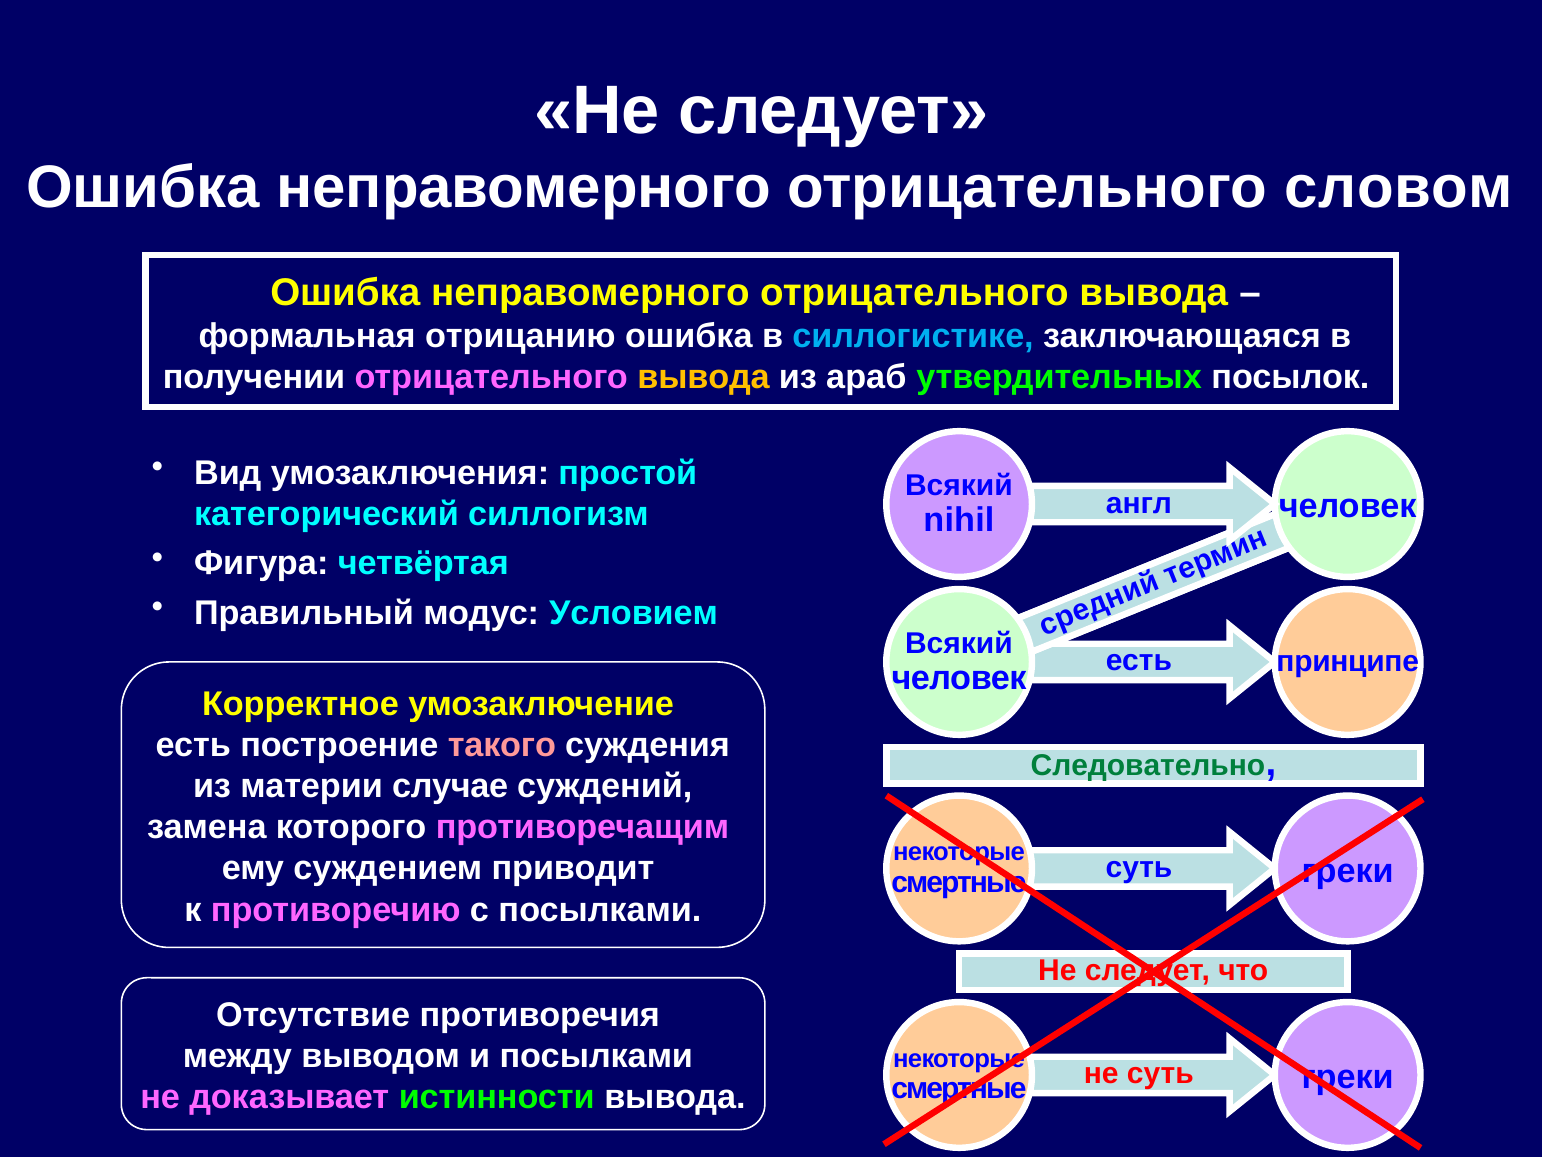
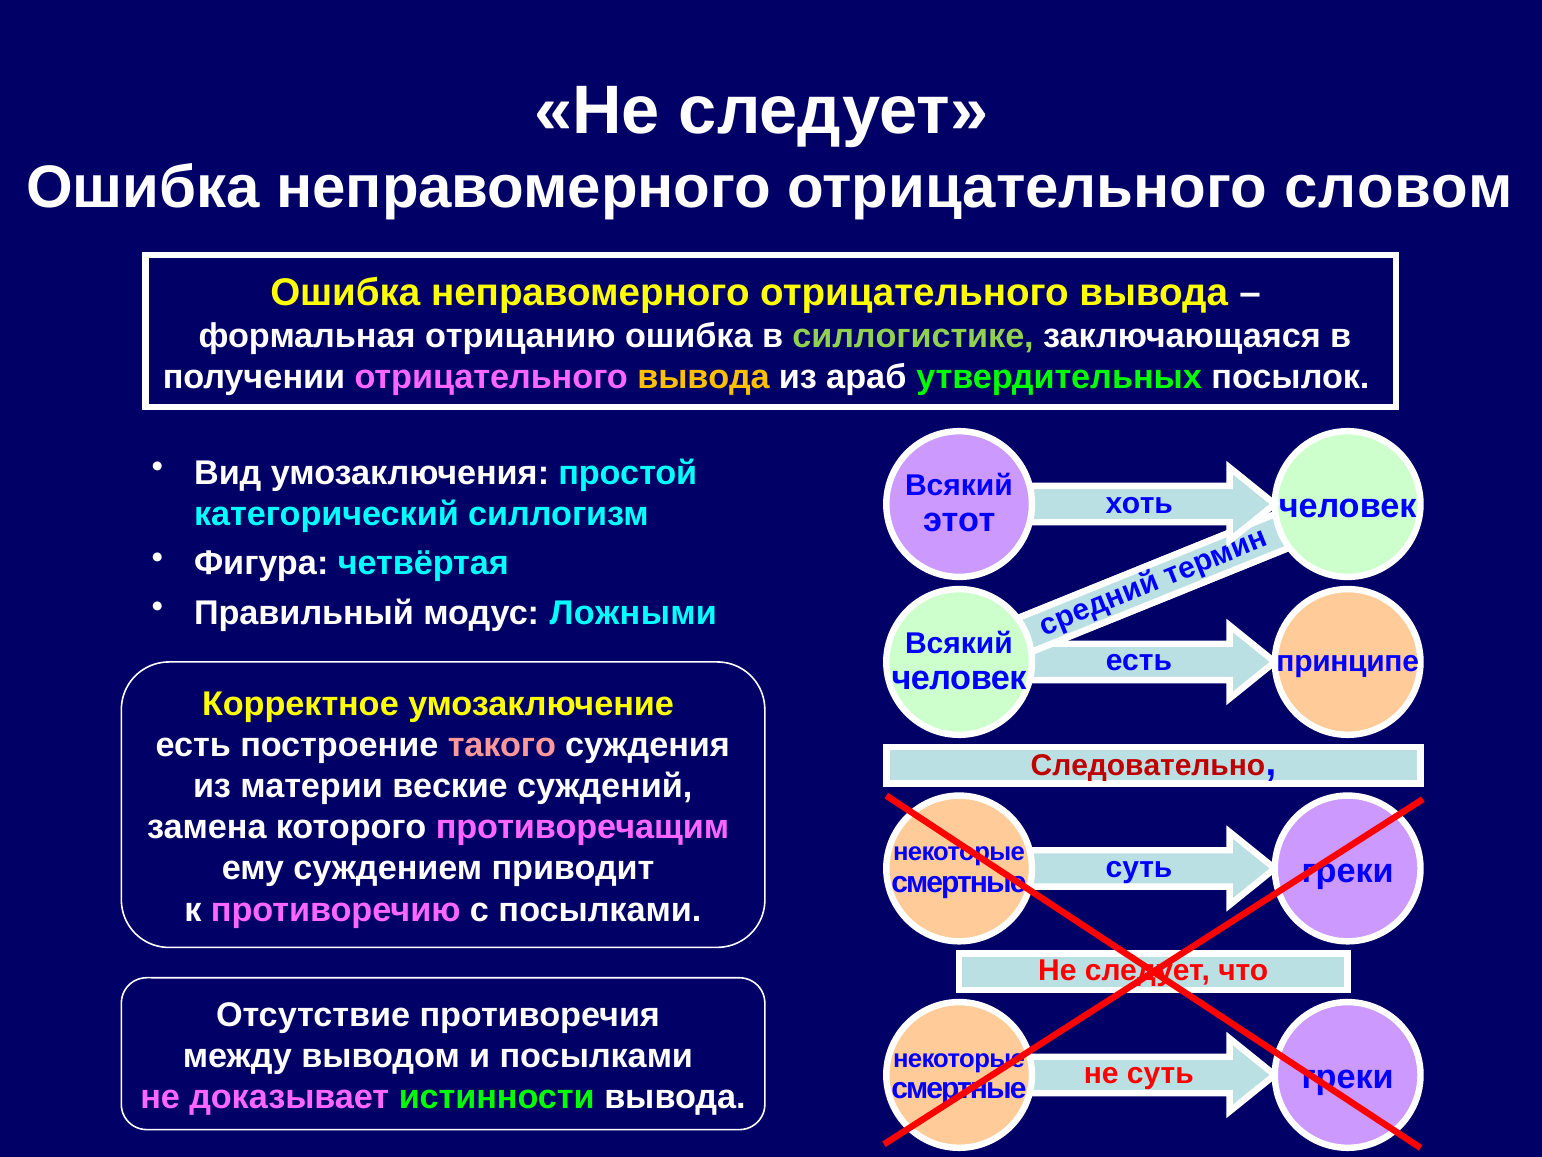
силлогистике colour: light blue -> light green
англ: англ -> хоть
nihil: nihil -> этот
Условием: Условием -> Ложными
Следовательно colour: green -> red
случае: случае -> веские
